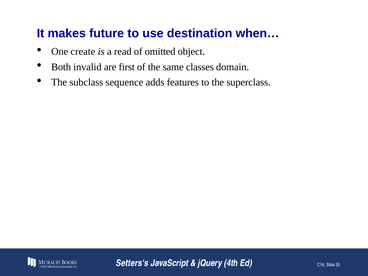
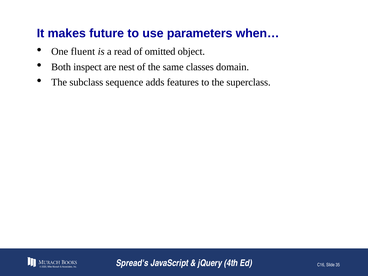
destination: destination -> parameters
create: create -> fluent
invalid: invalid -> inspect
first: first -> nest
Setters's: Setters's -> Spread's
